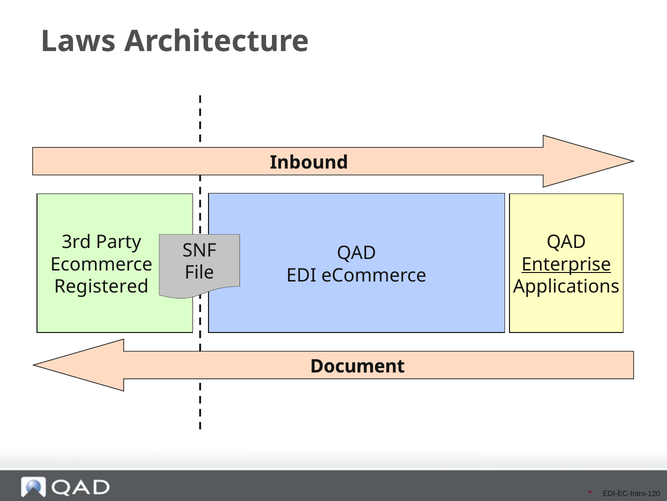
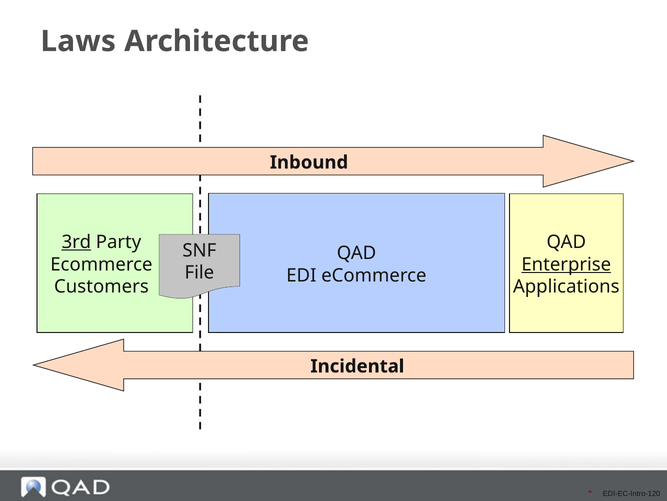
3rd underline: none -> present
Registered: Registered -> Customers
Document: Document -> Incidental
